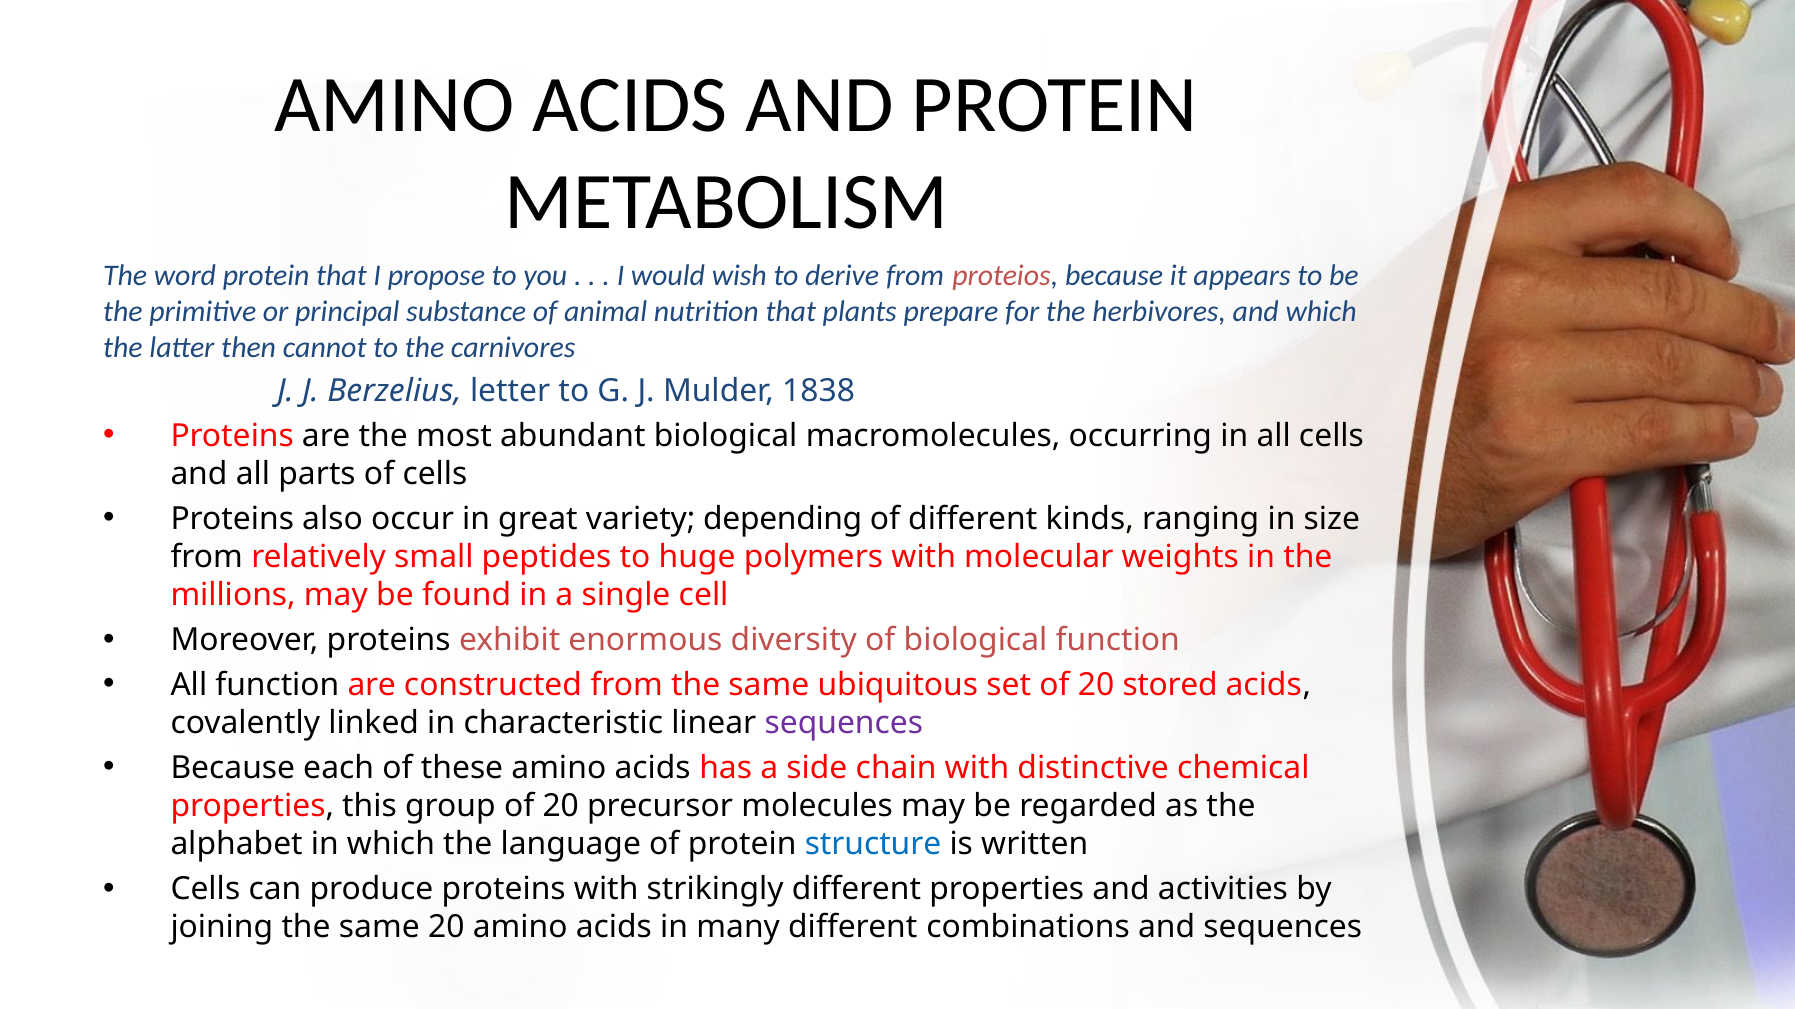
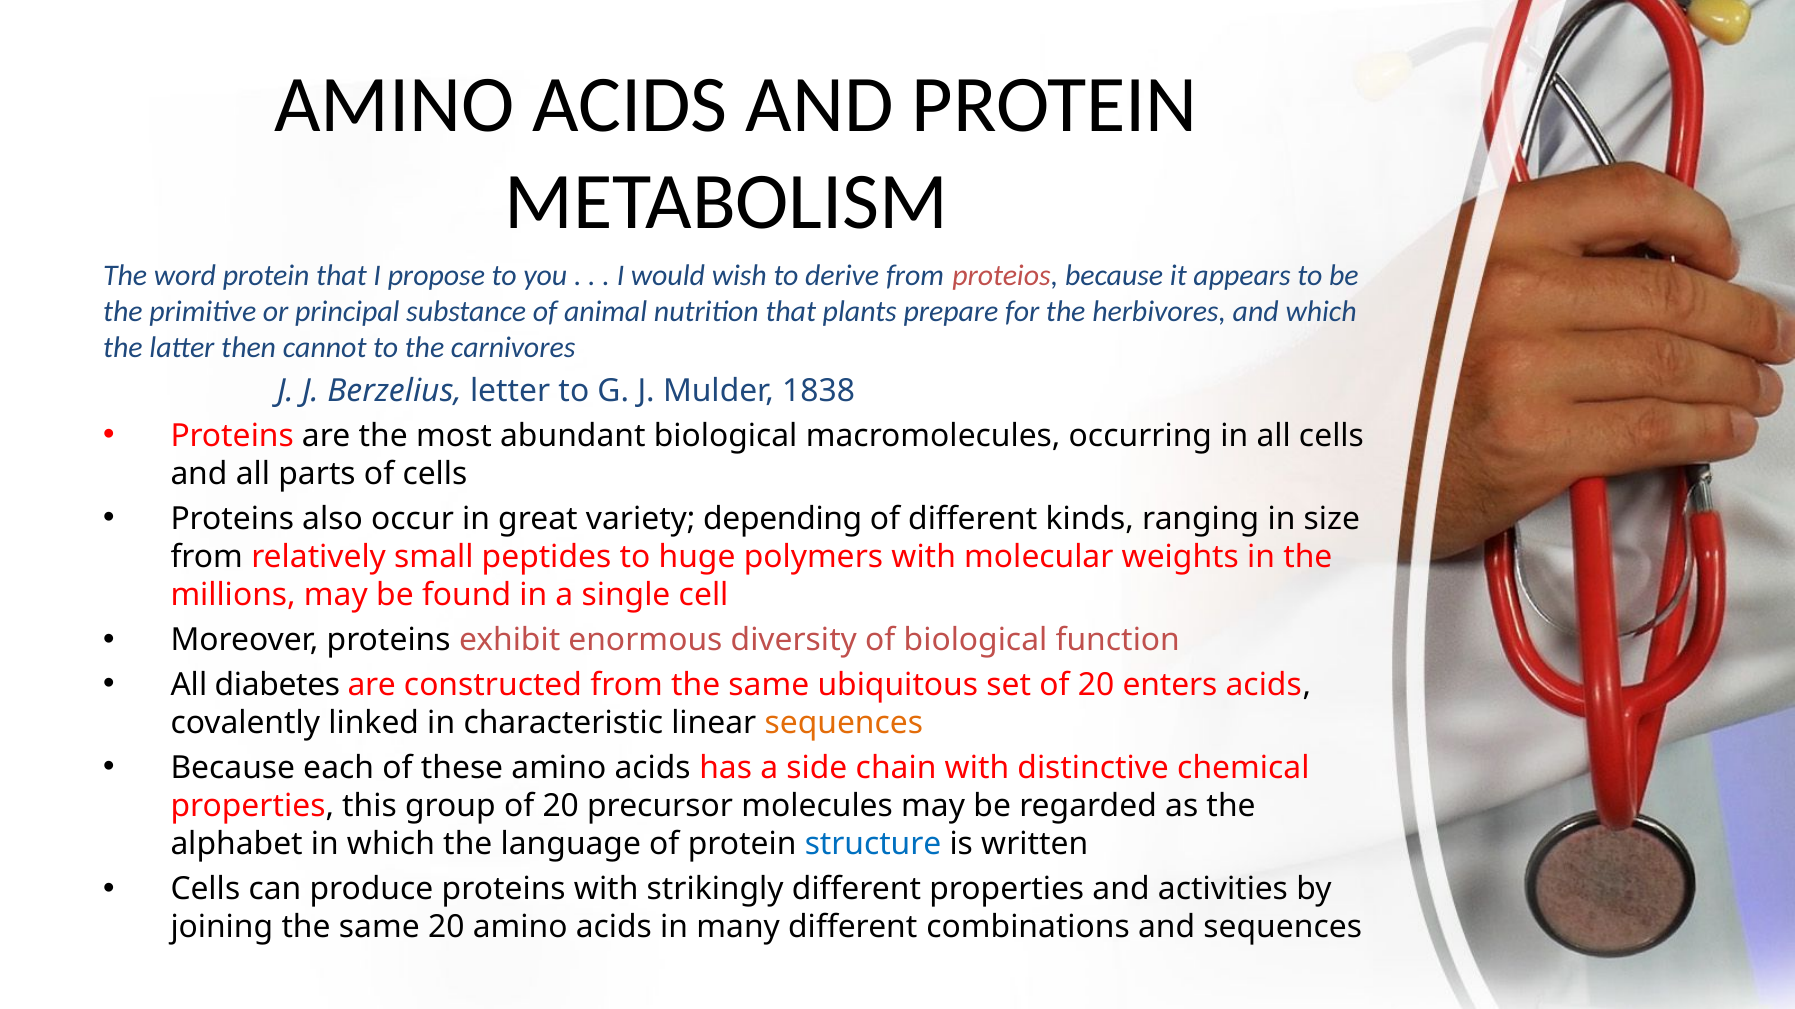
All function: function -> diabetes
stored: stored -> enters
sequences at (844, 724) colour: purple -> orange
